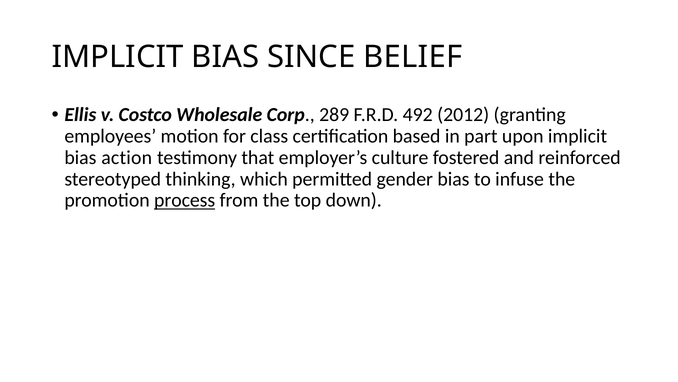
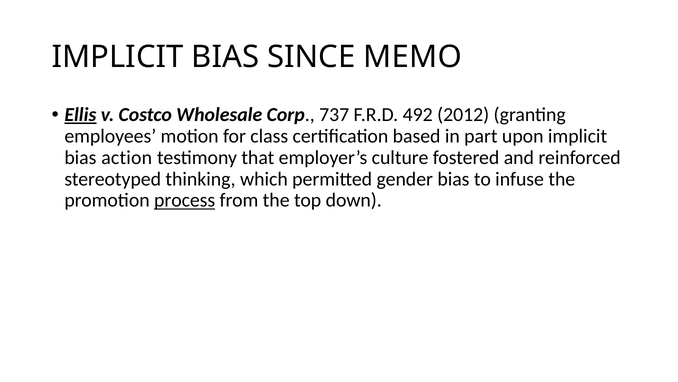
BELIEF: BELIEF -> MEMO
Ellis underline: none -> present
289: 289 -> 737
